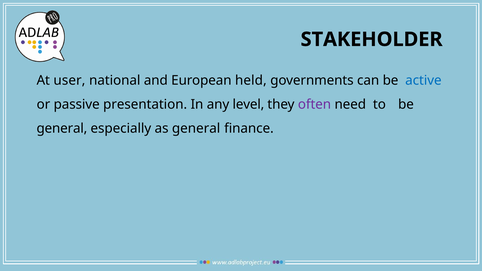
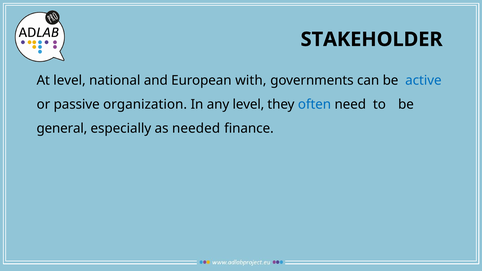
At user: user -> level
held: held -> with
presentation: presentation -> organization
often colour: purple -> blue
as general: general -> needed
